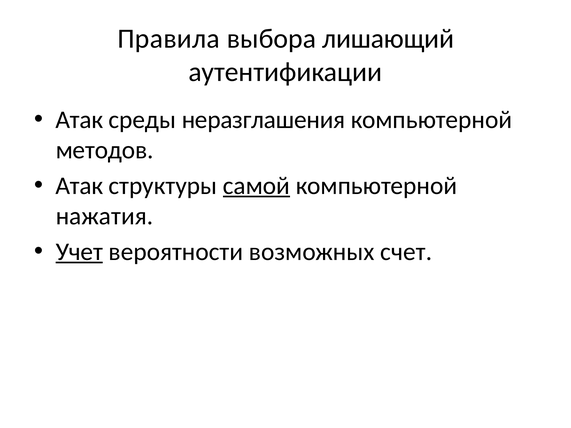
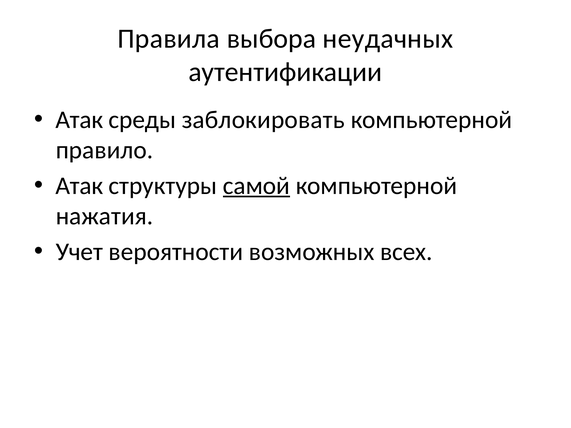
лишающий: лишающий -> неудачных
неразглашения: неразглашения -> заблокировать
методов: методов -> правило
Учет underline: present -> none
счет: счет -> всех
